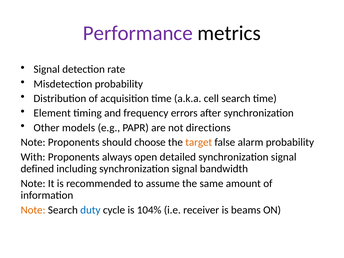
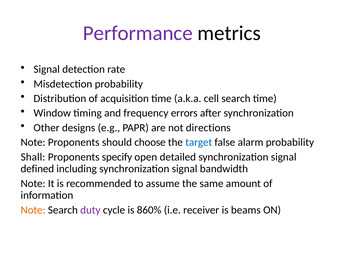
Element: Element -> Window
models: models -> designs
target colour: orange -> blue
With: With -> Shall
always: always -> specify
duty colour: blue -> purple
104%: 104% -> 860%
